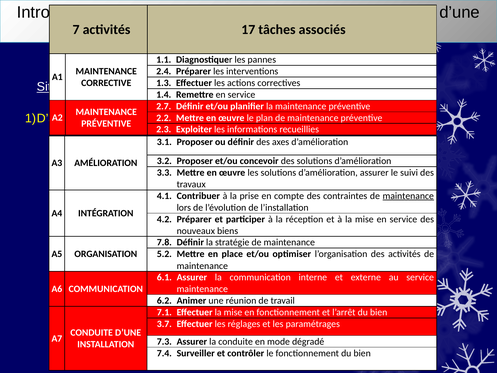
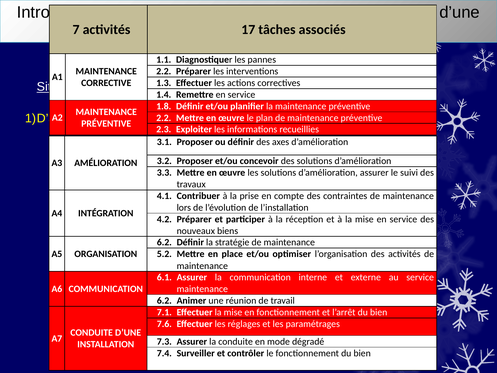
2.4 at (164, 71): 2.4 -> 2.2
2.7: 2.7 -> 1.8
maintenance at (408, 196) underline: present -> none
7.8 at (164, 242): 7.8 -> 6.2
3.7: 3.7 -> 7.6
